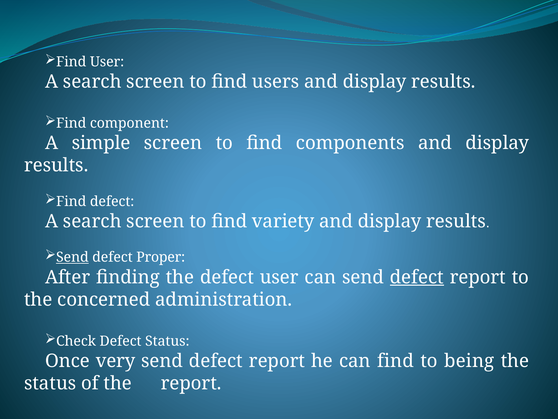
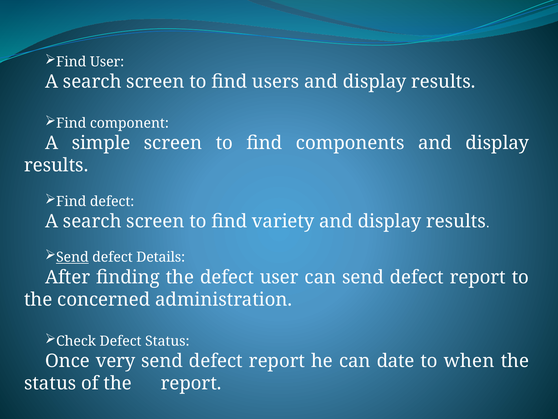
Proper: Proper -> Details
defect at (417, 277) underline: present -> none
can find: find -> date
being: being -> when
